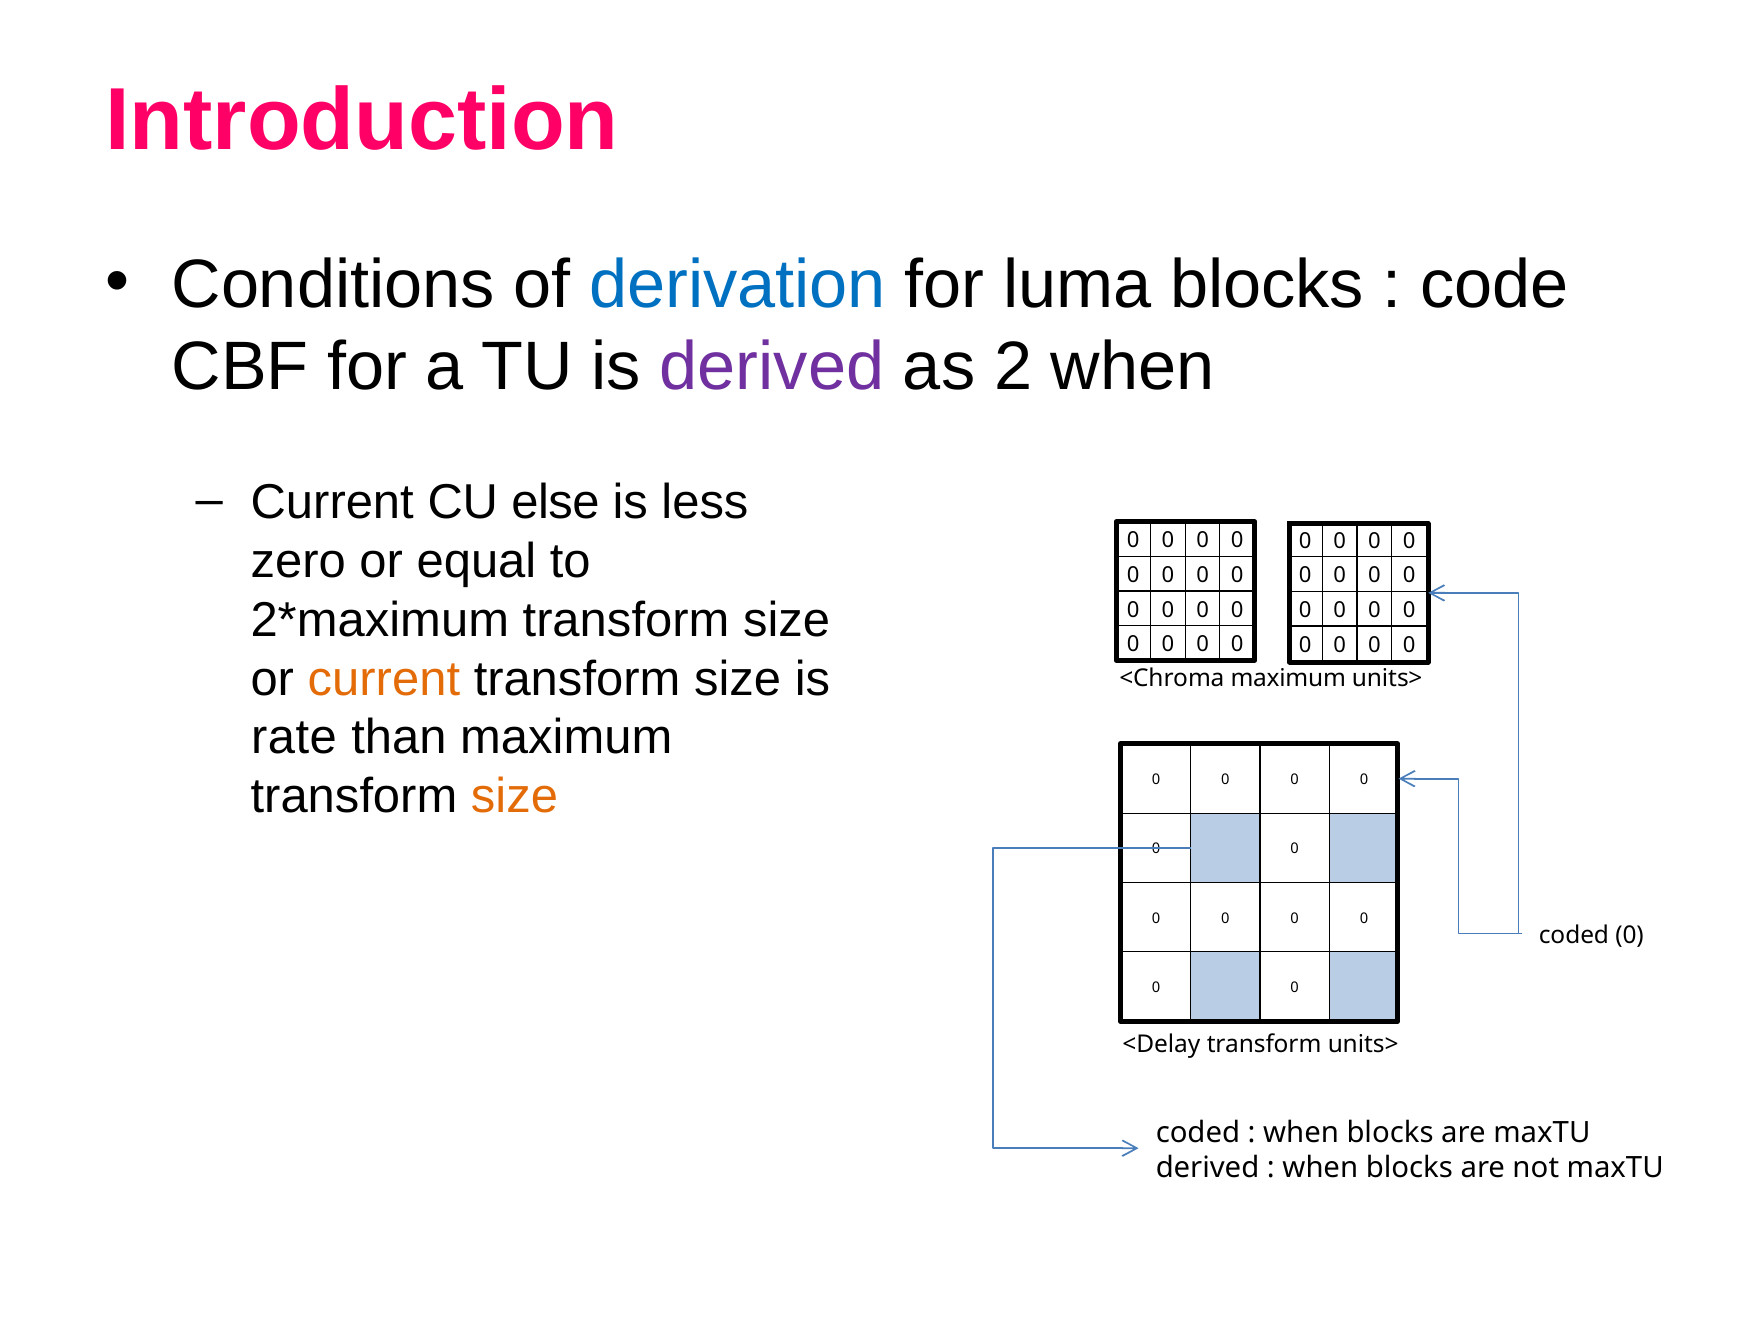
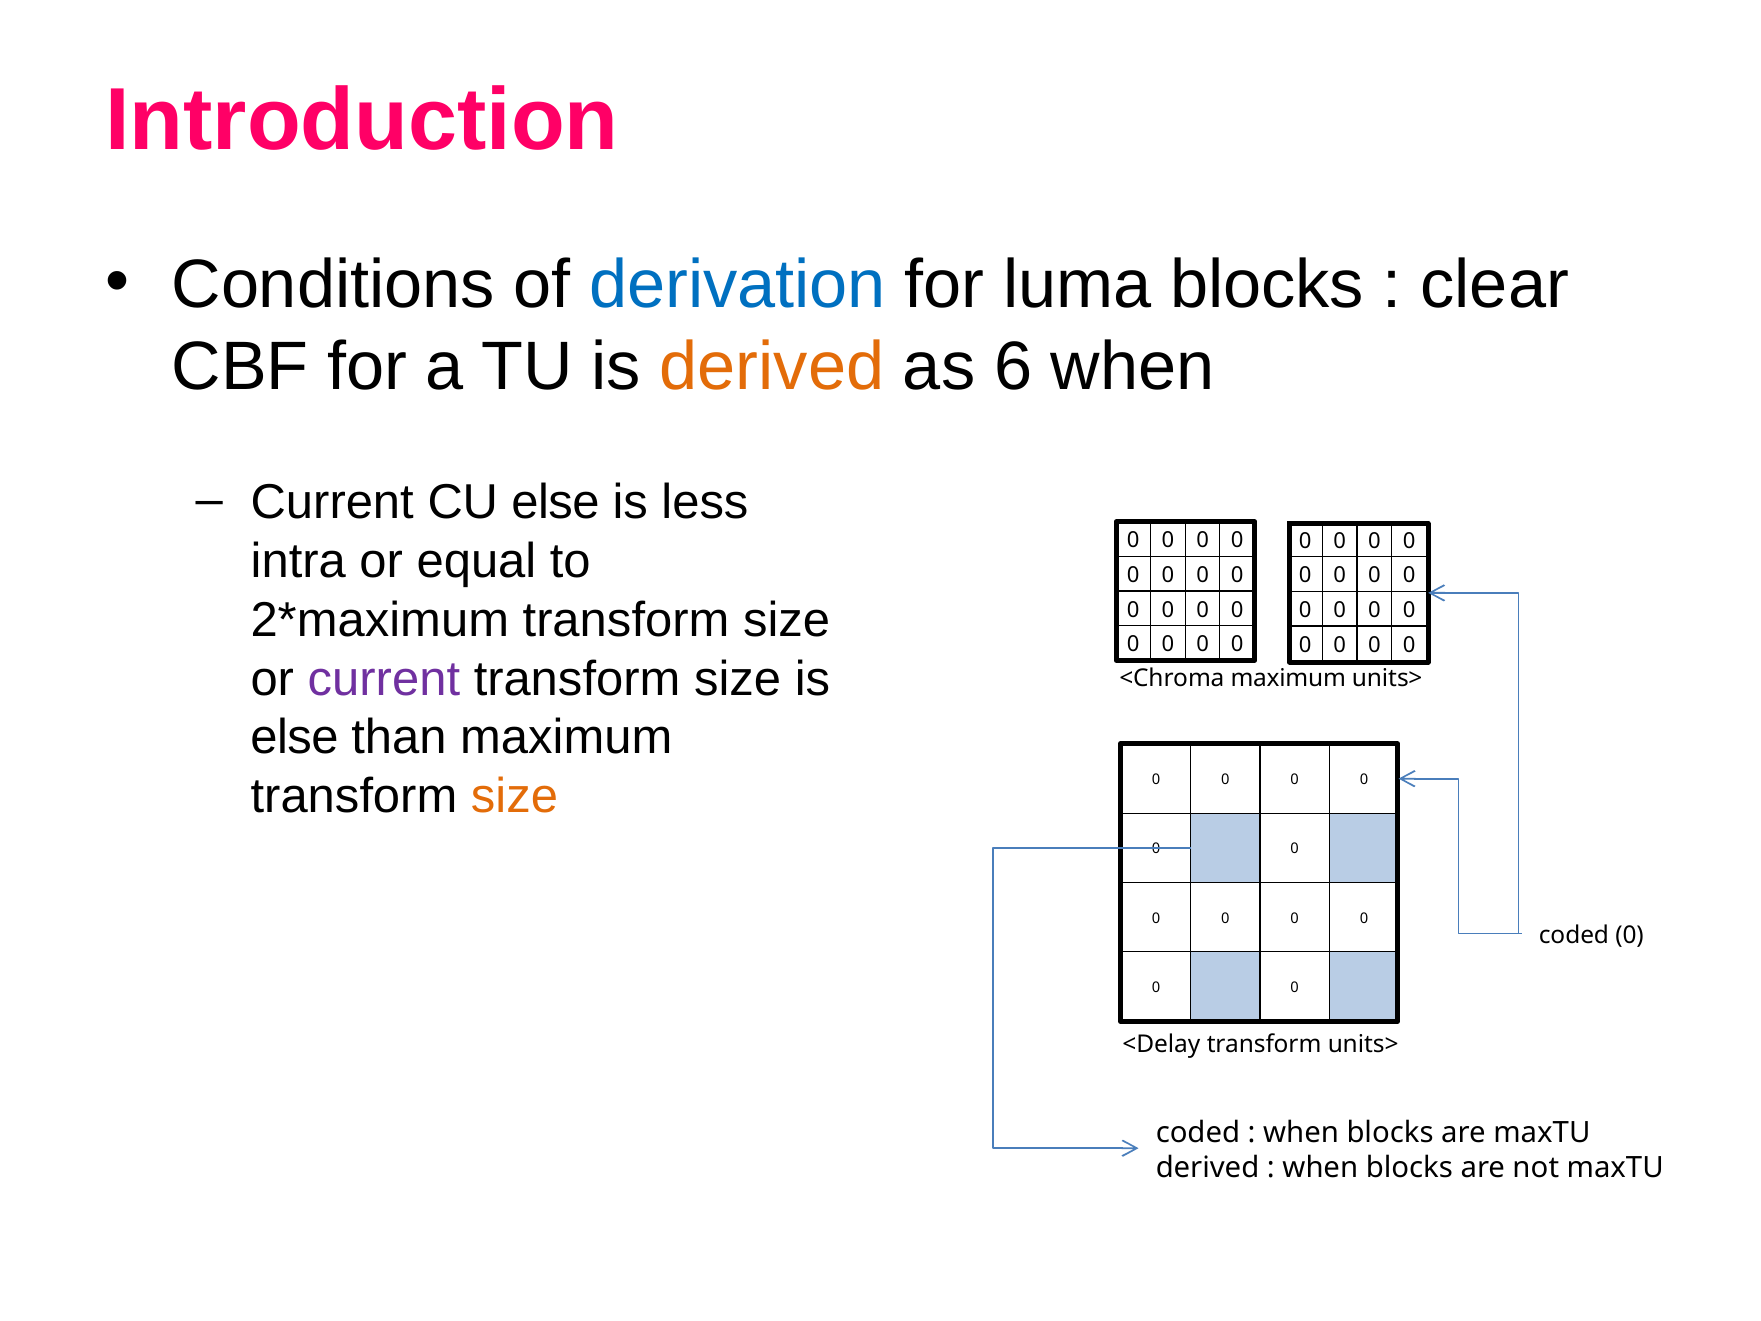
code: code -> clear
derived at (772, 367) colour: purple -> orange
2: 2 -> 6
zero: zero -> intra
current at (384, 679) colour: orange -> purple
rate at (294, 738): rate -> else
